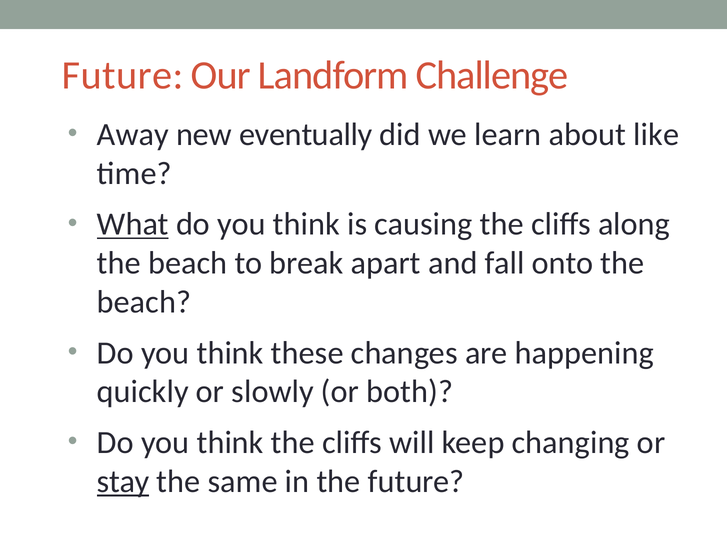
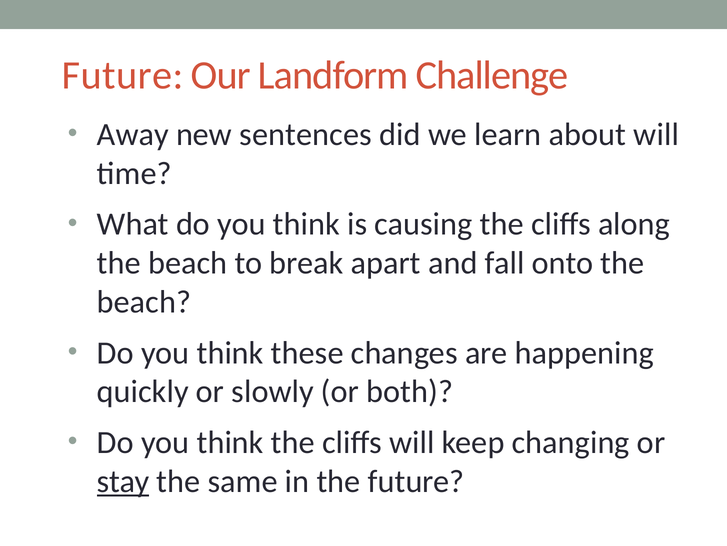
eventually: eventually -> sentences
about like: like -> will
What underline: present -> none
